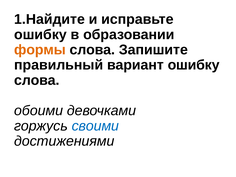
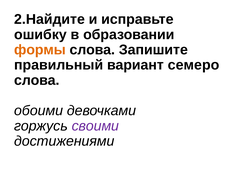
1.Найдите: 1.Найдите -> 2.Найдите
вариант ошибку: ошибку -> семеро
своими colour: blue -> purple
